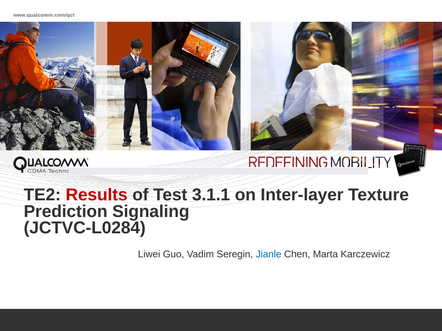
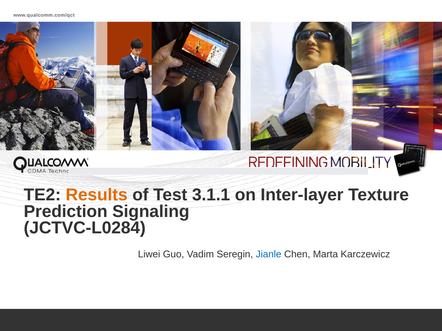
Results colour: red -> orange
